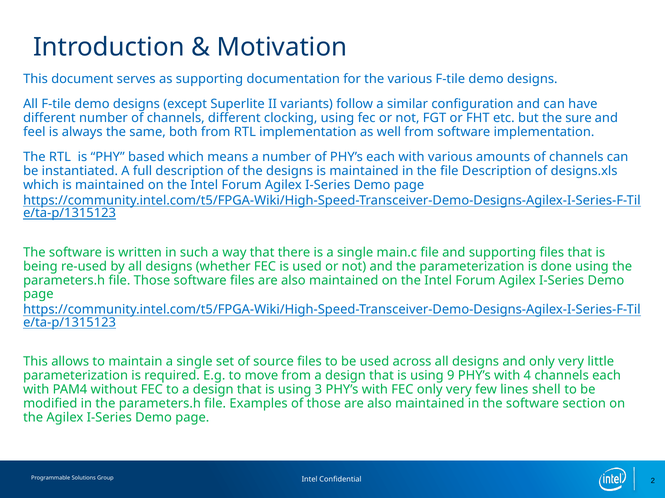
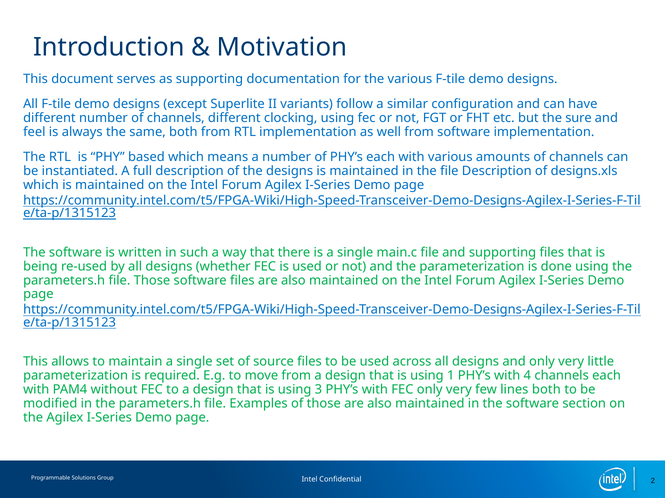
9: 9 -> 1
lines shell: shell -> both
